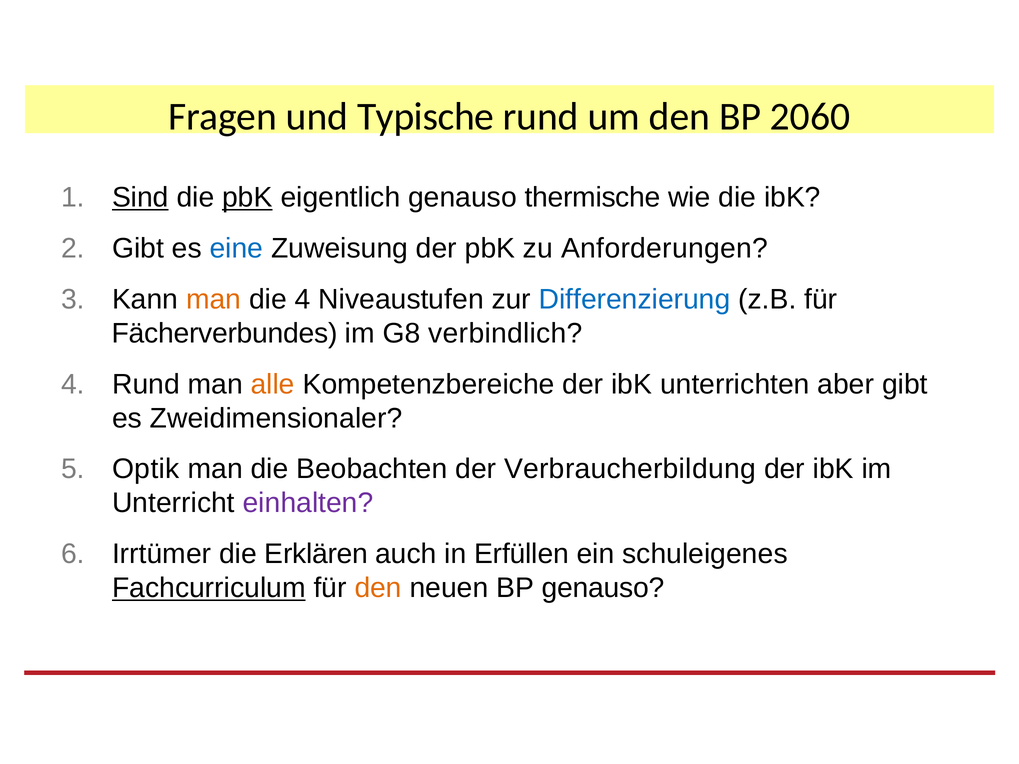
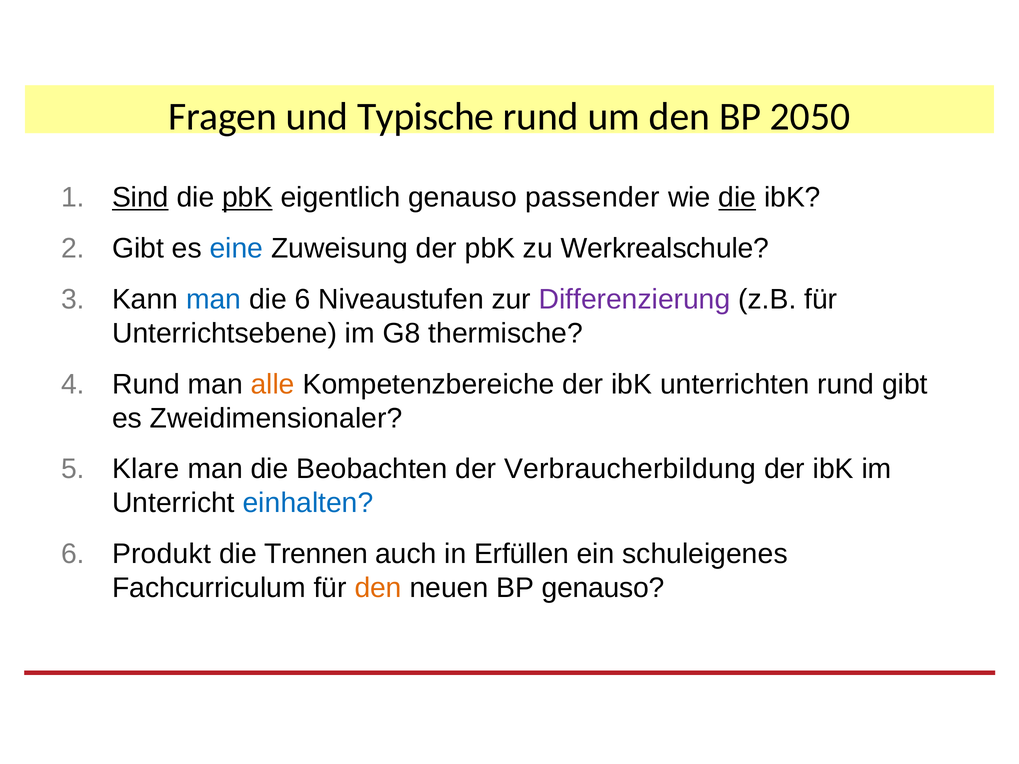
2060: 2060 -> 2050
thermische: thermische -> passender
die at (737, 198) underline: none -> present
Anforderungen: Anforderungen -> Werkrealschule
man at (214, 299) colour: orange -> blue
die 4: 4 -> 6
Differenzierung colour: blue -> purple
Fächerverbundes: Fächerverbundes -> Unterrichtsebene
verbindlich: verbindlich -> thermische
unterrichten aber: aber -> rund
Optik: Optik -> Klare
einhalten colour: purple -> blue
Irrtümer: Irrtümer -> Produkt
Erklären: Erklären -> Trennen
Fachcurriculum underline: present -> none
